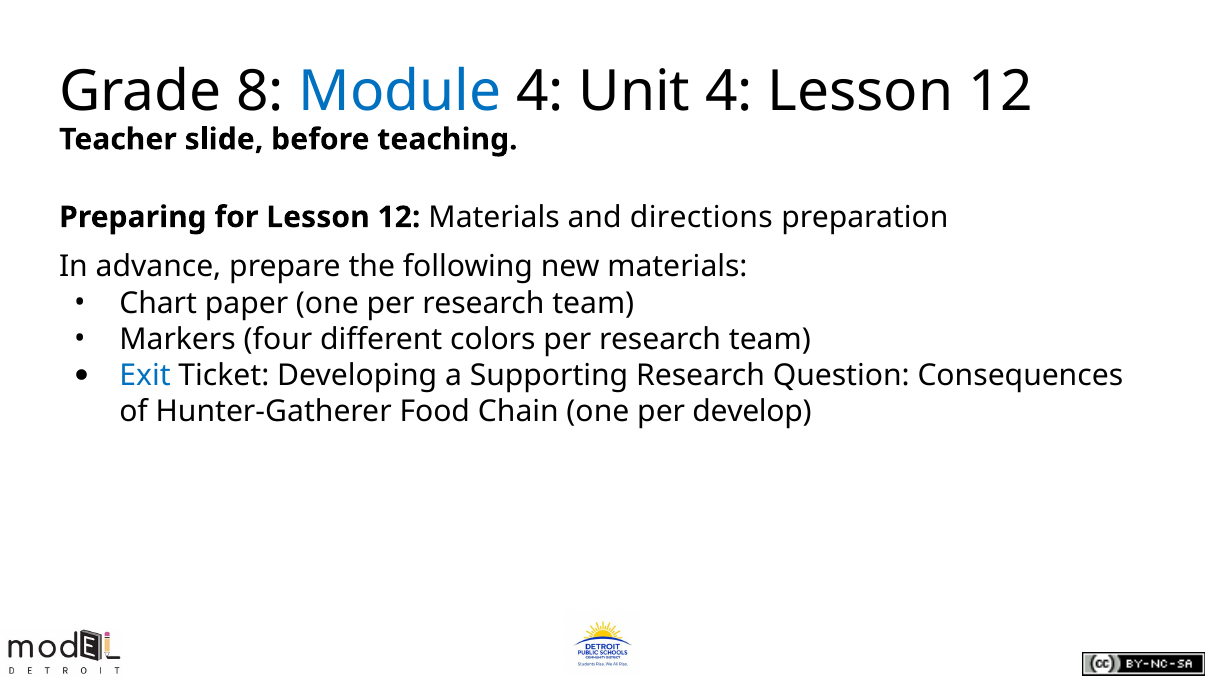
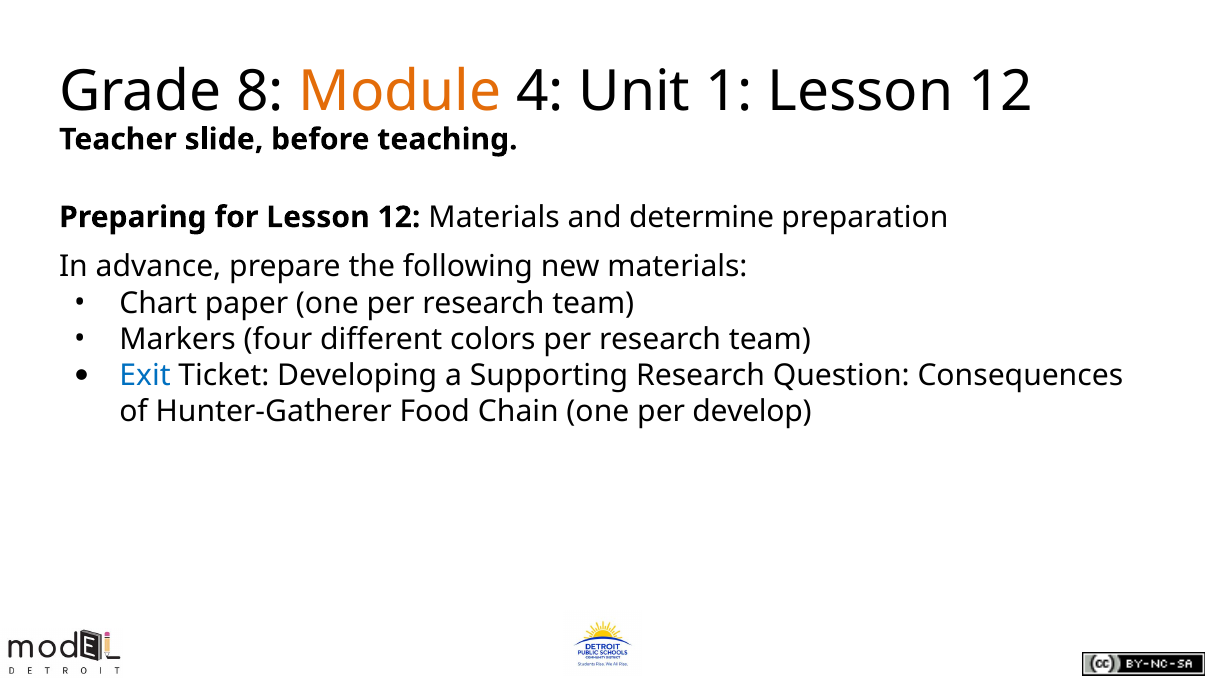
Module colour: blue -> orange
Unit 4: 4 -> 1
directions: directions -> determine
